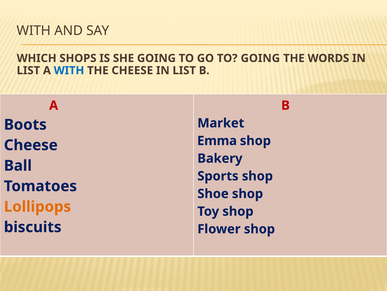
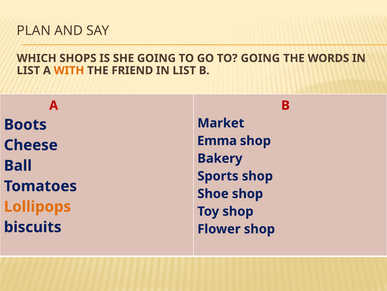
WITH at (34, 31): WITH -> PLAN
WITH at (69, 70) colour: blue -> orange
THE CHEESE: CHEESE -> FRIEND
